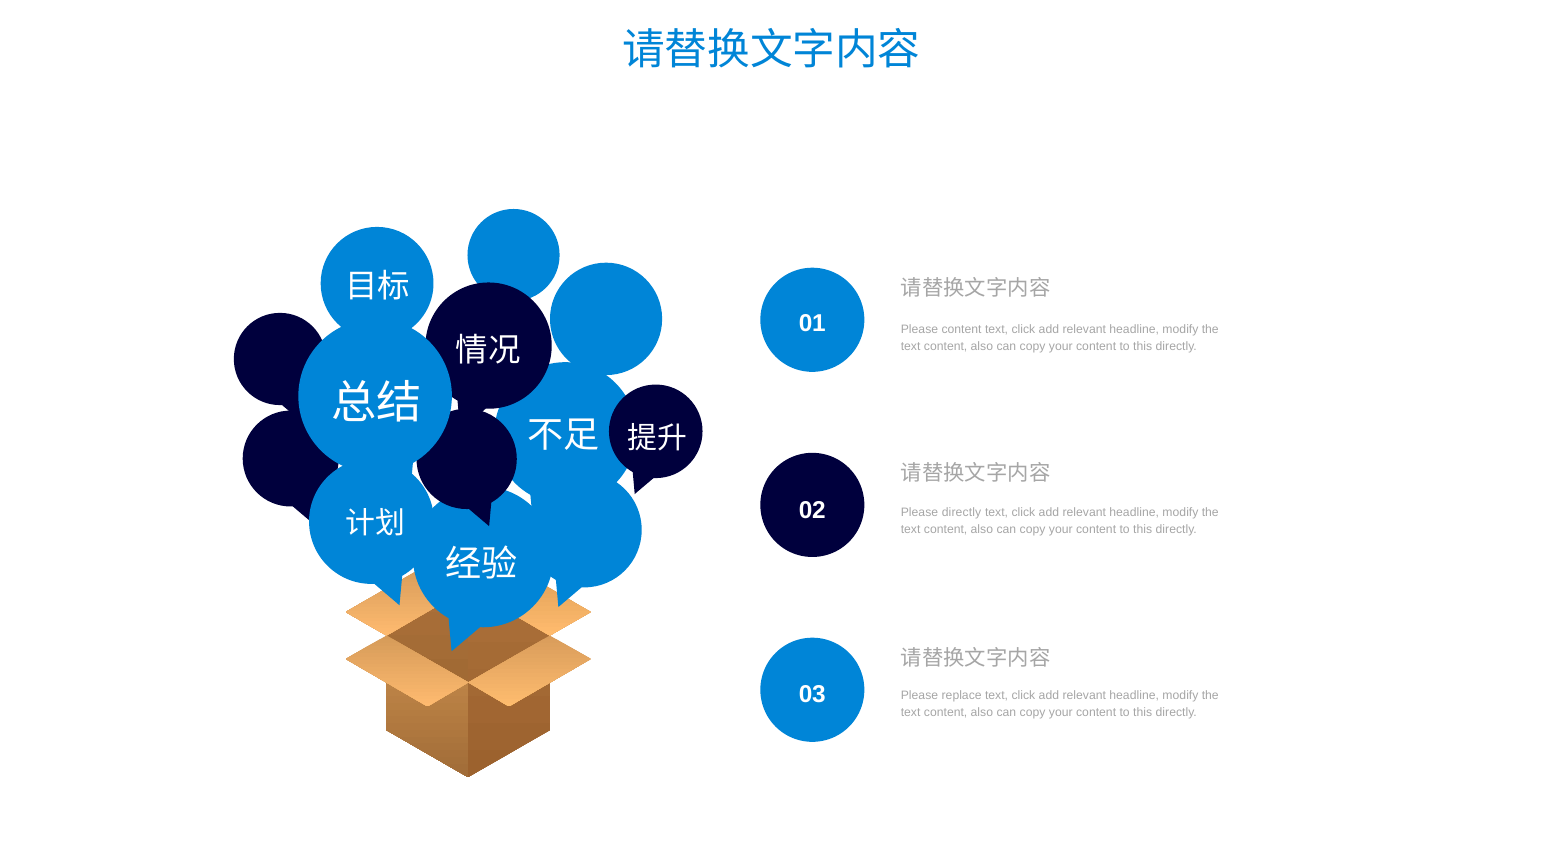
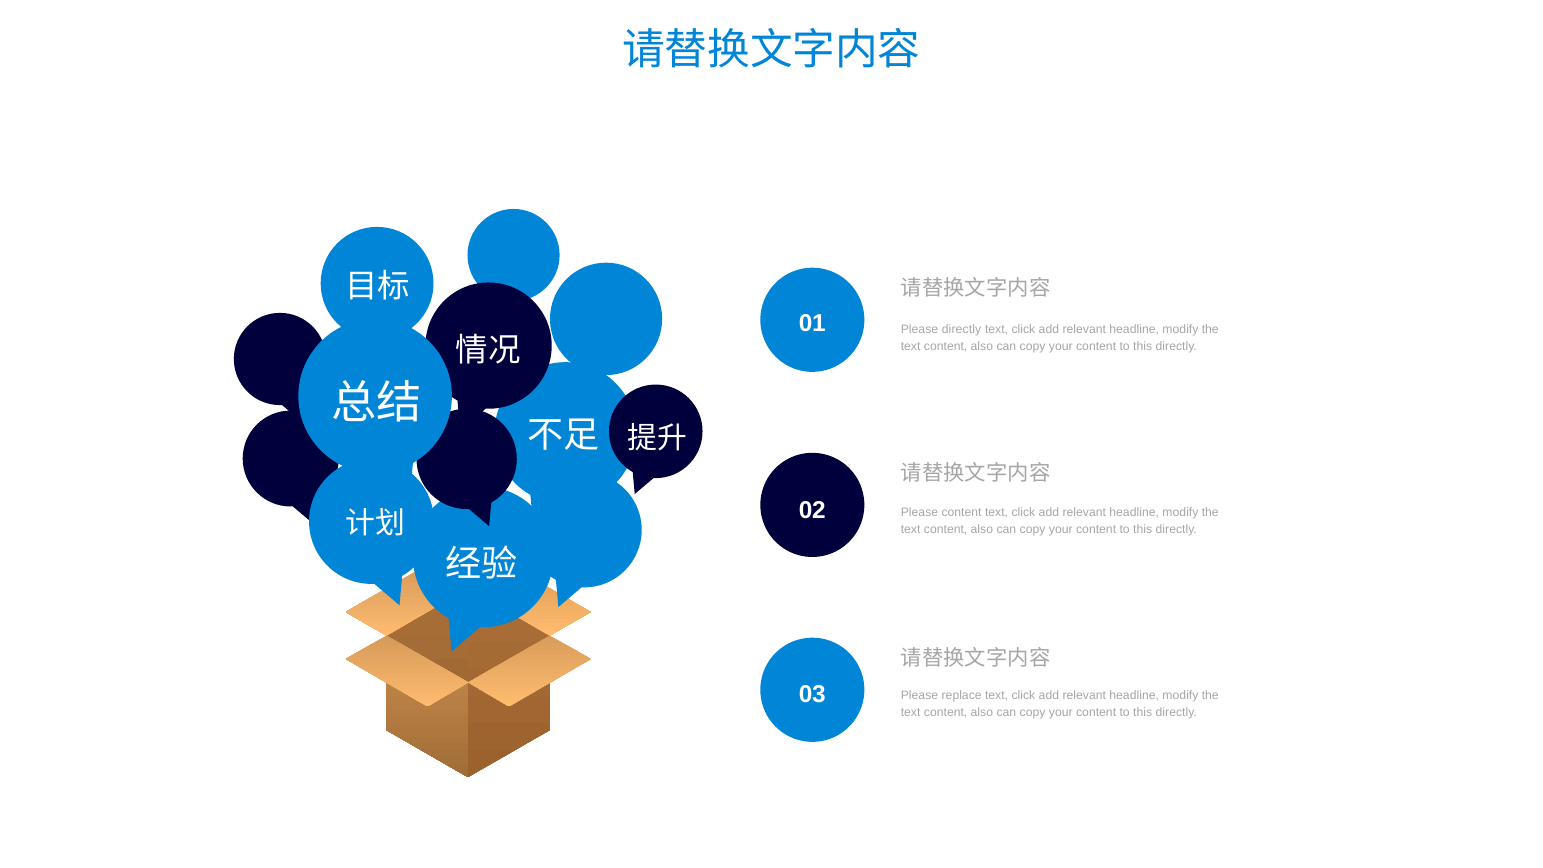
Please content: content -> directly
Please directly: directly -> content
